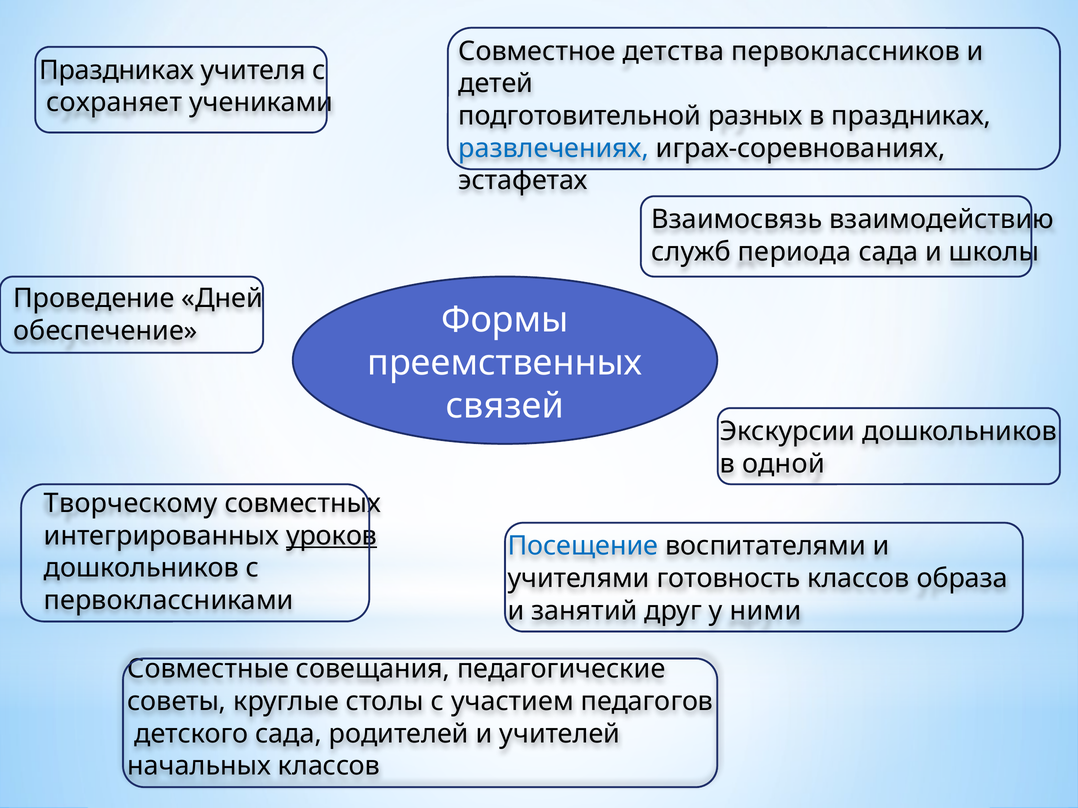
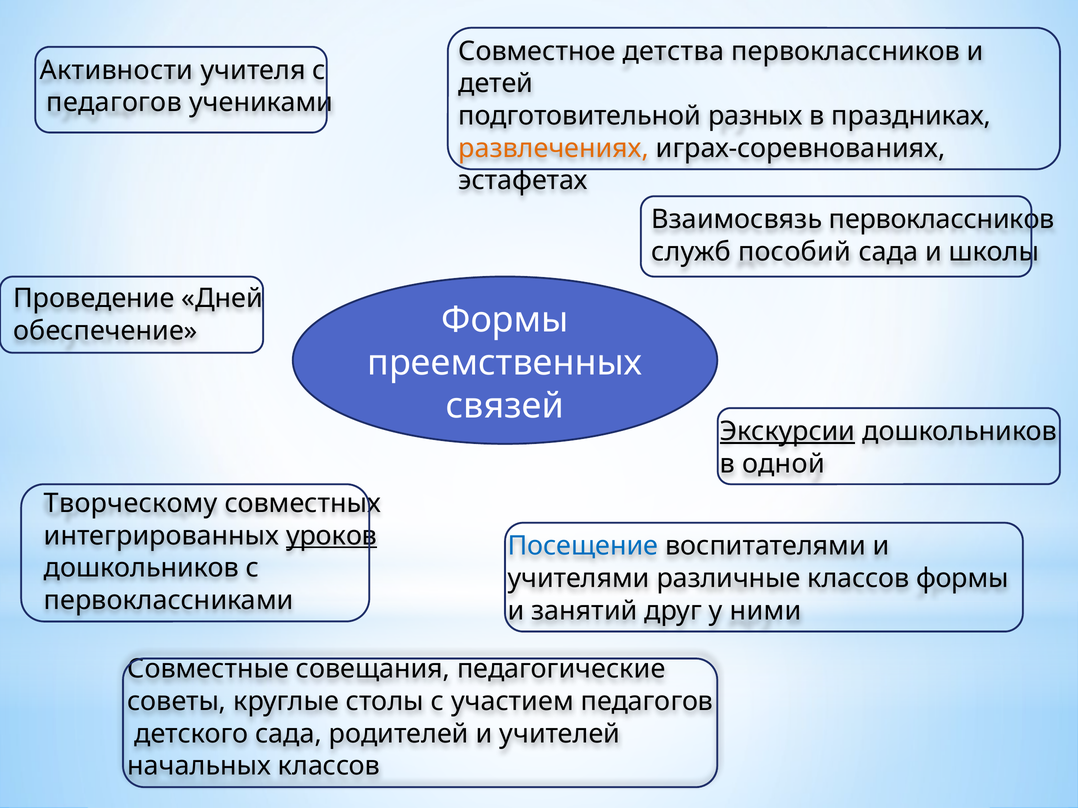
Праздниках at (117, 70): Праздниках -> Активности
сохраняет at (114, 103): сохраняет -> педагогов
развлечениях colour: blue -> orange
Взаимосвязь взаимодействию: взаимодействию -> первоклассников
периода: периода -> пособий
Экскурсии underline: none -> present
готовность: готовность -> различные
классов образа: образа -> формы
